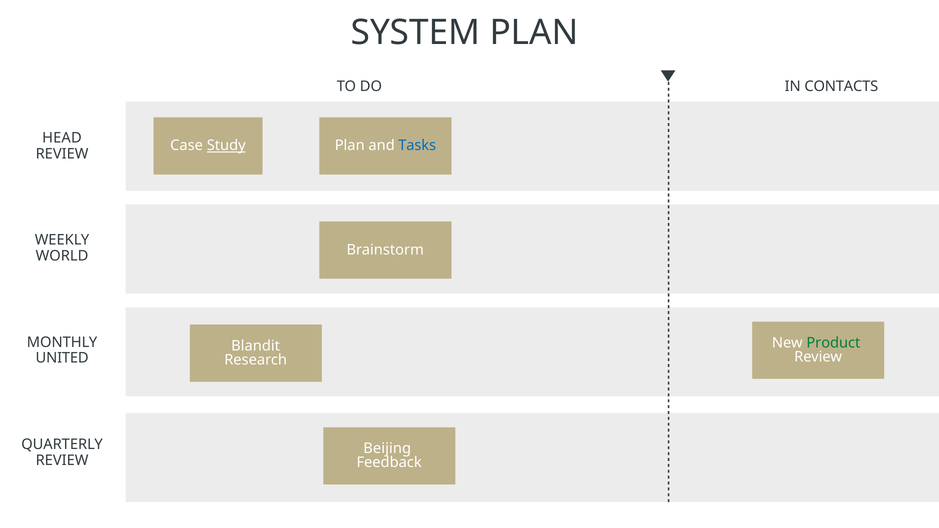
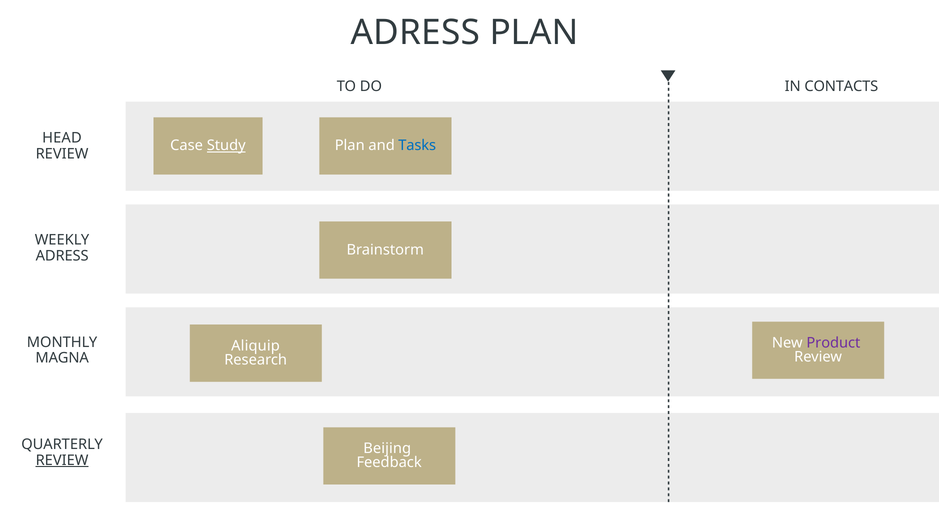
SYSTEM at (416, 33): SYSTEM -> ADRESS
WORLD at (62, 256): WORLD -> ADRESS
Product colour: green -> purple
Blandit: Blandit -> Aliquip
UNITED: UNITED -> MAGNA
REVIEW at (62, 460) underline: none -> present
